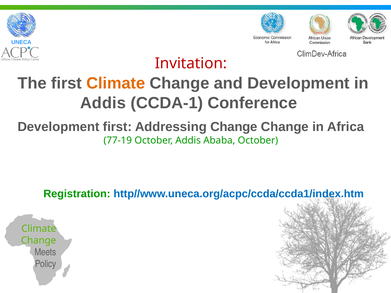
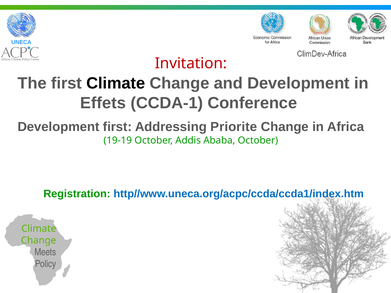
Climate at (116, 83) colour: orange -> black
Addis at (103, 103): Addis -> Effets
Addressing Change: Change -> Priorite
77-19: 77-19 -> 19-19
